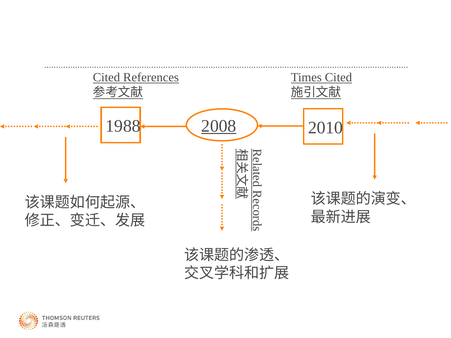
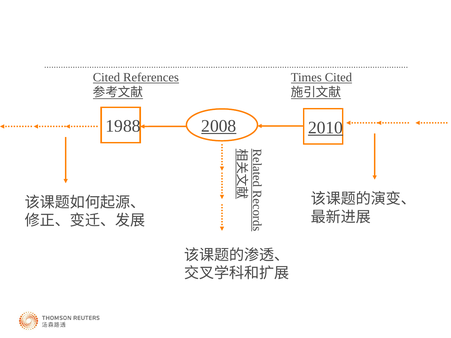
2010 underline: none -> present
